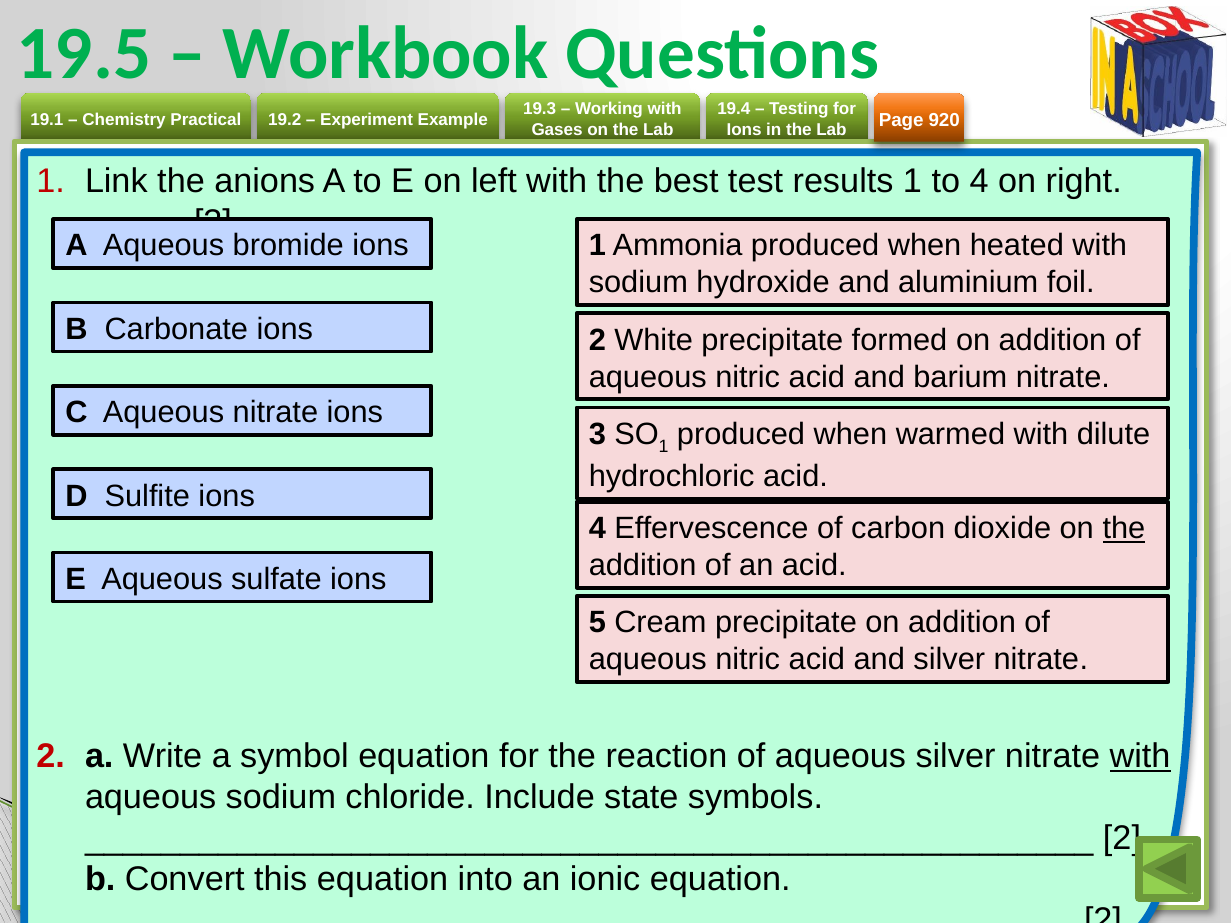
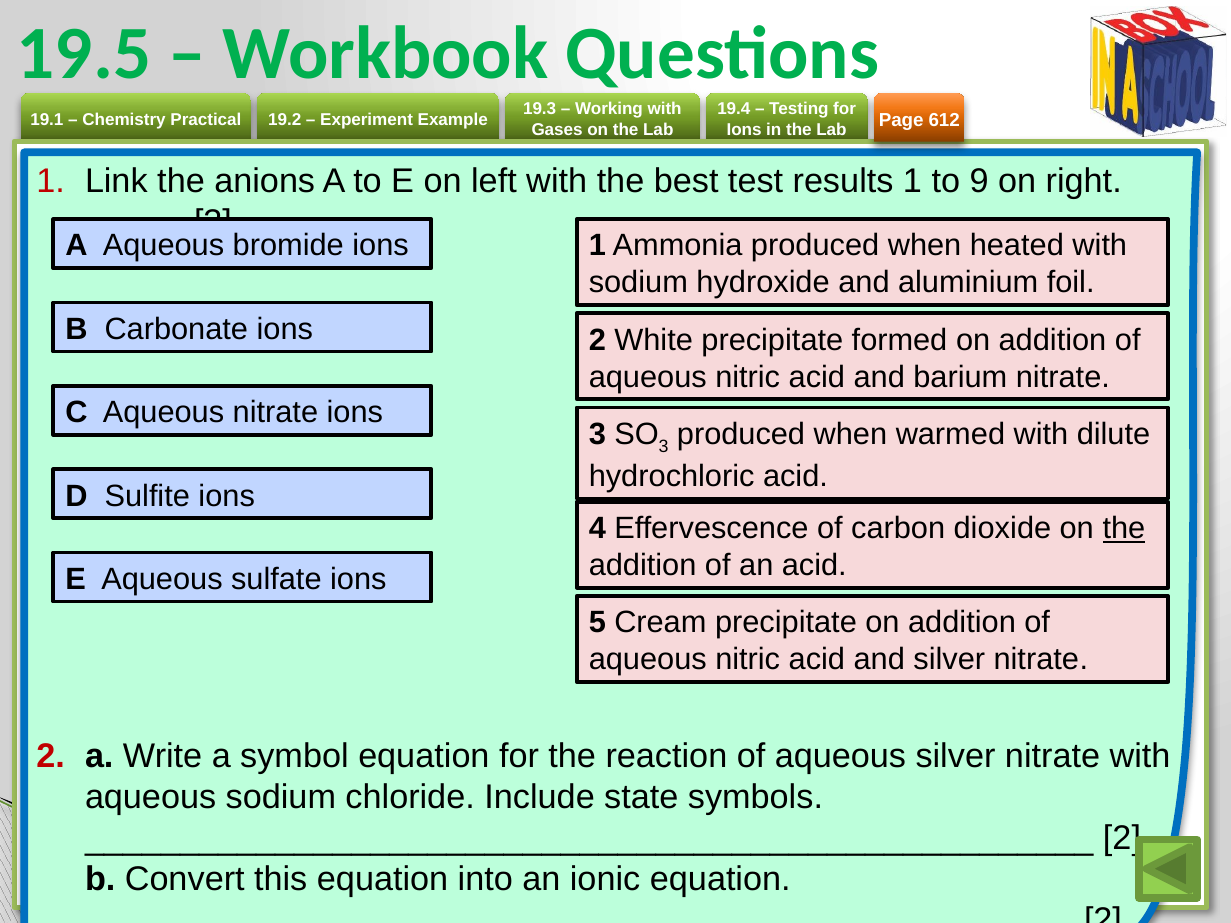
920: 920 -> 612
to 4: 4 -> 9
1 at (664, 446): 1 -> 3
with at (1140, 756) underline: present -> none
